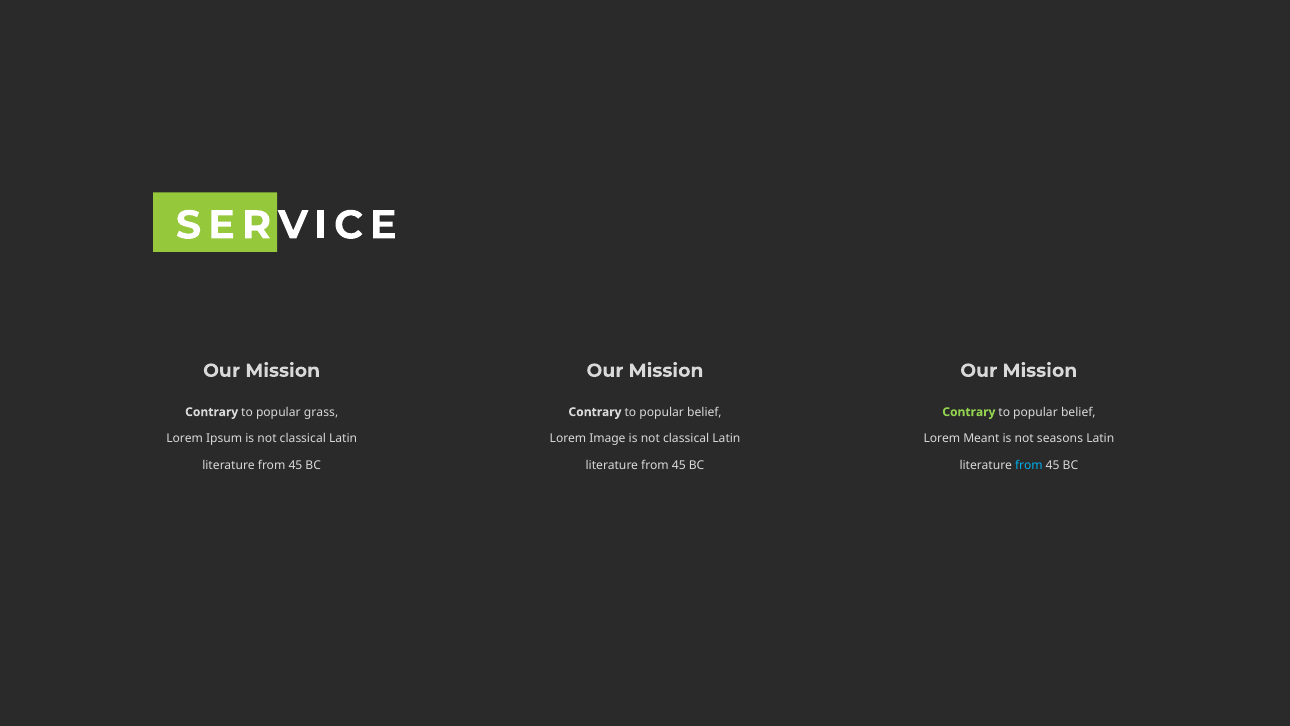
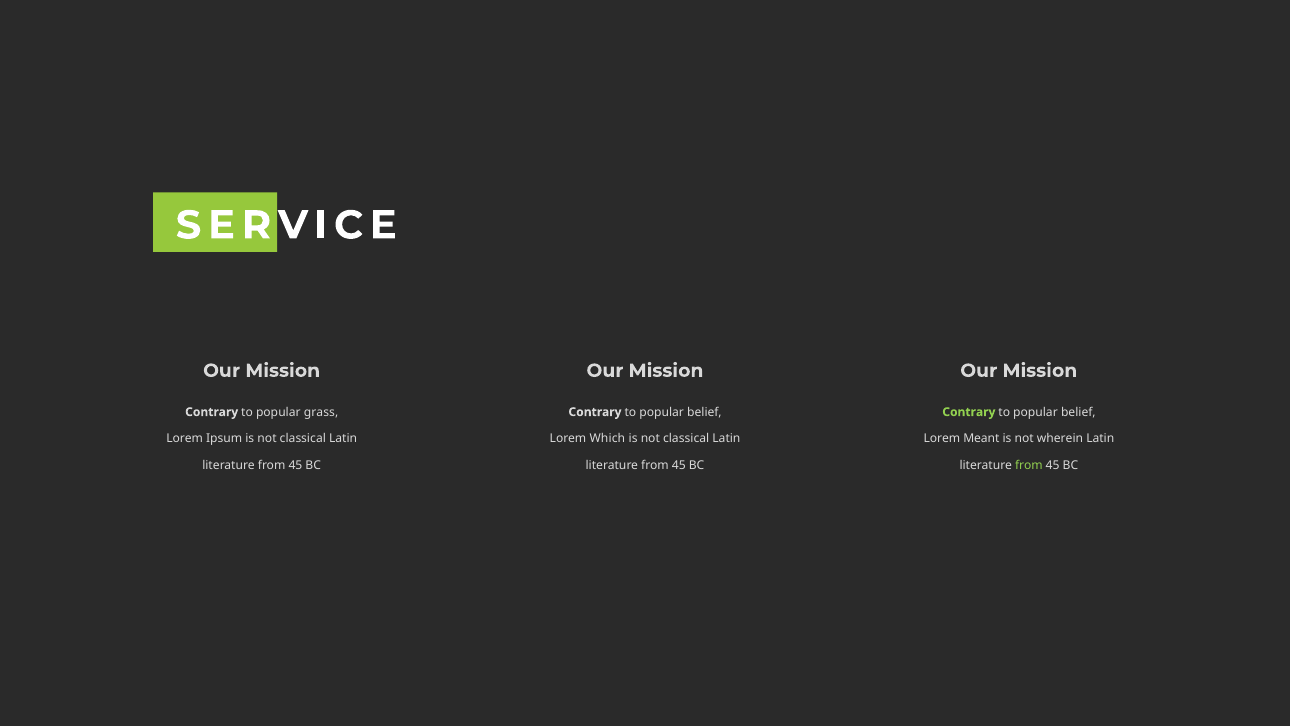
Image: Image -> Which
seasons: seasons -> wherein
from at (1029, 466) colour: light blue -> light green
